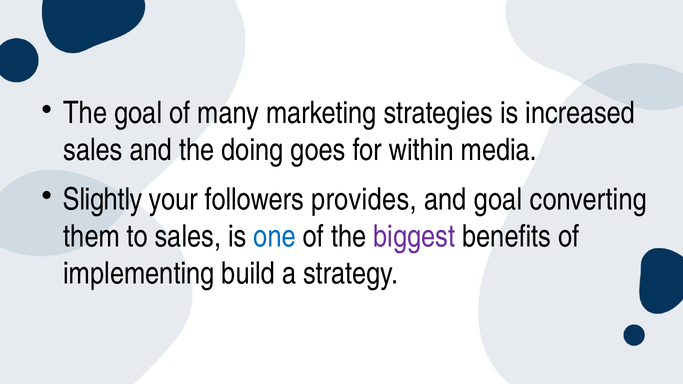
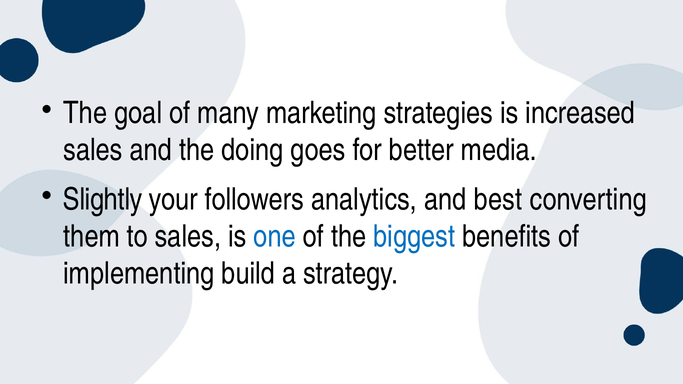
within: within -> better
provides: provides -> analytics
and goal: goal -> best
biggest colour: purple -> blue
